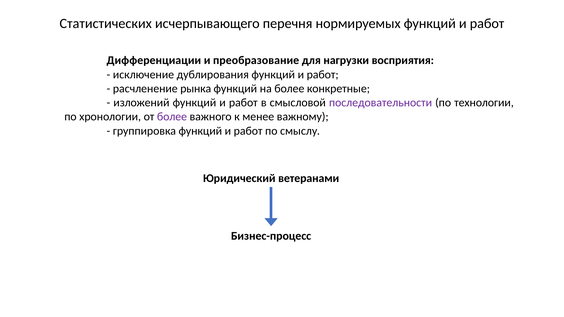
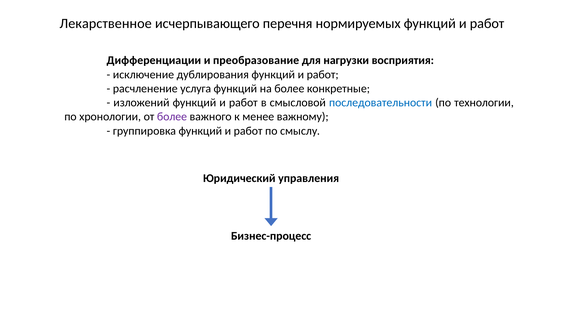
Статистических: Статистических -> Лекарственное
рынка: рынка -> услуга
последовательности colour: purple -> blue
ветеранами: ветеранами -> управления
